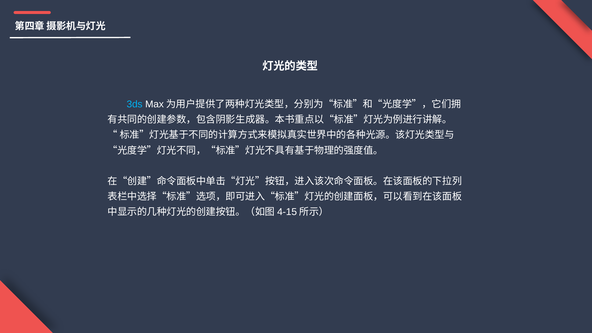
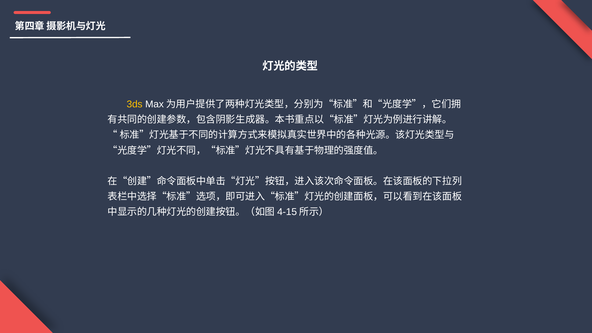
3ds colour: light blue -> yellow
